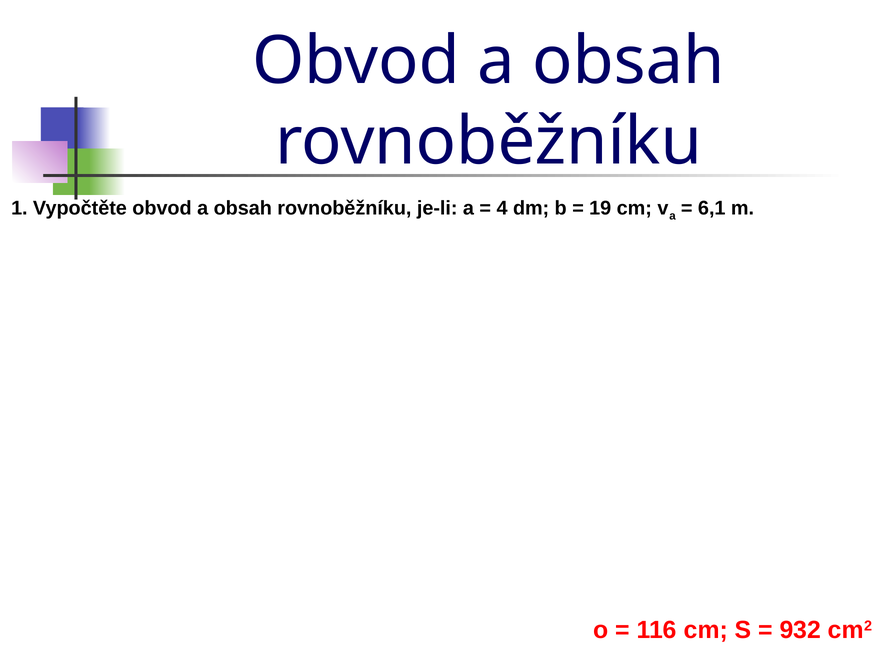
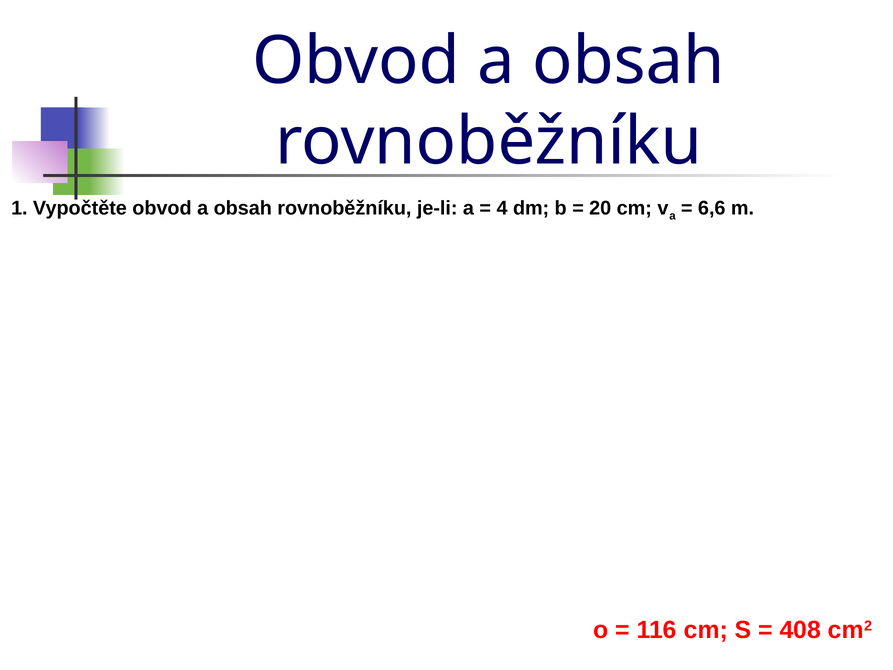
19: 19 -> 20
6,1: 6,1 -> 6,6
932: 932 -> 408
